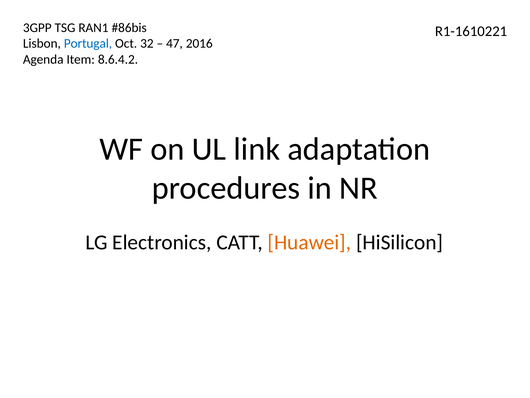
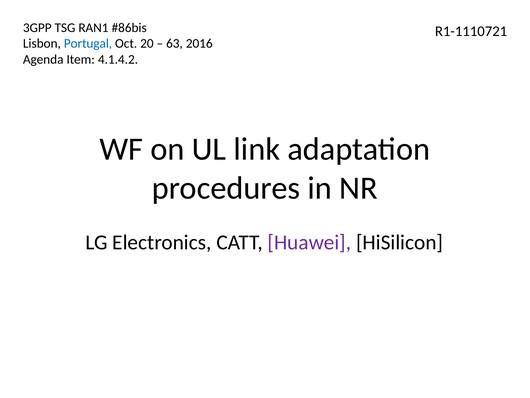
R1-1610221: R1-1610221 -> R1-1110721
32: 32 -> 20
47: 47 -> 63
8.6.4.2: 8.6.4.2 -> 4.1.4.2
Huawei colour: orange -> purple
